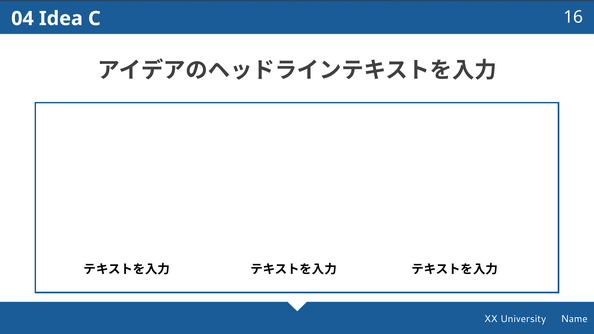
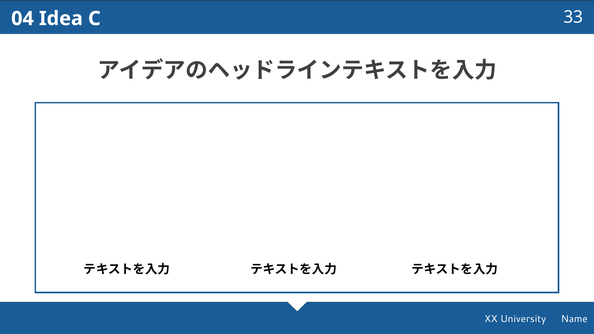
16: 16 -> 33
